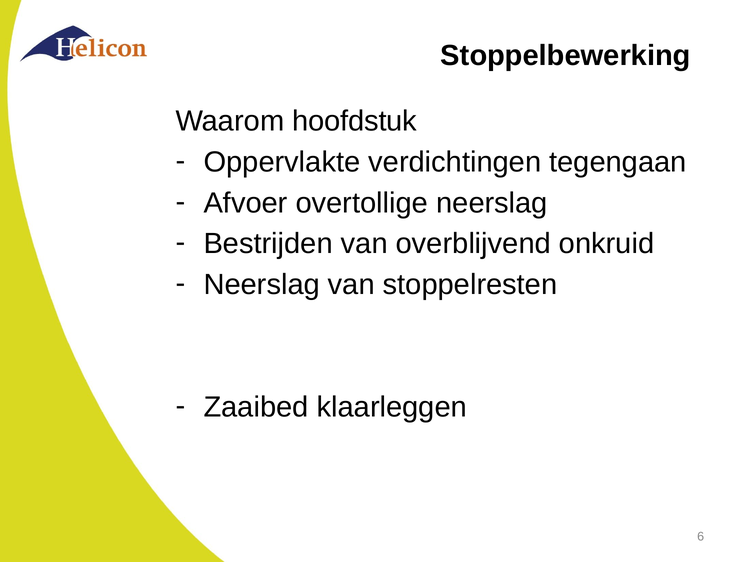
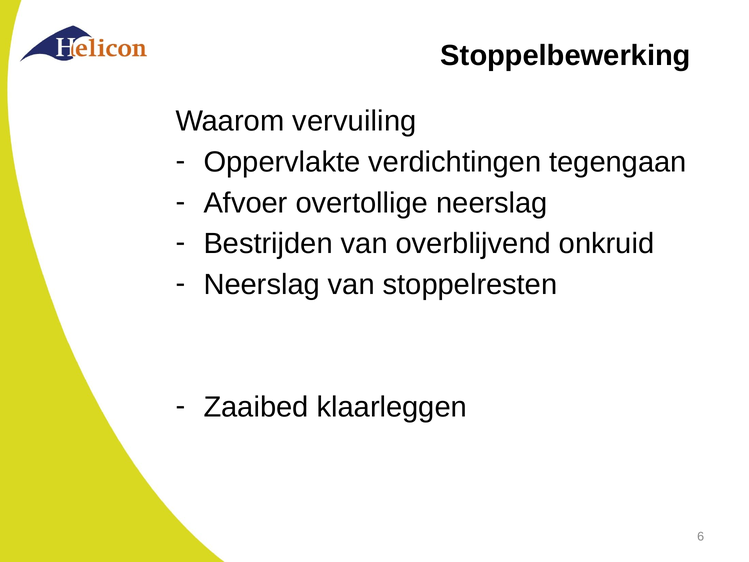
hoofdstuk: hoofdstuk -> vervuiling
